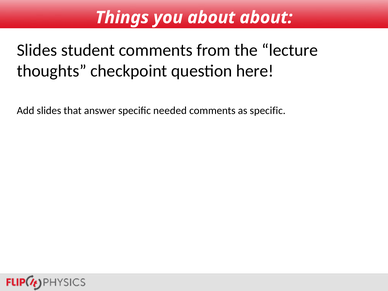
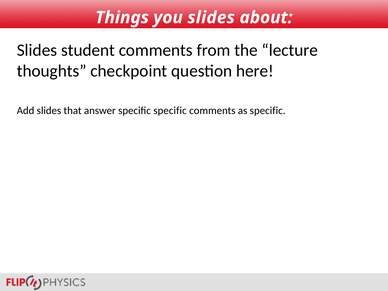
you about: about -> slides
specific needed: needed -> specific
